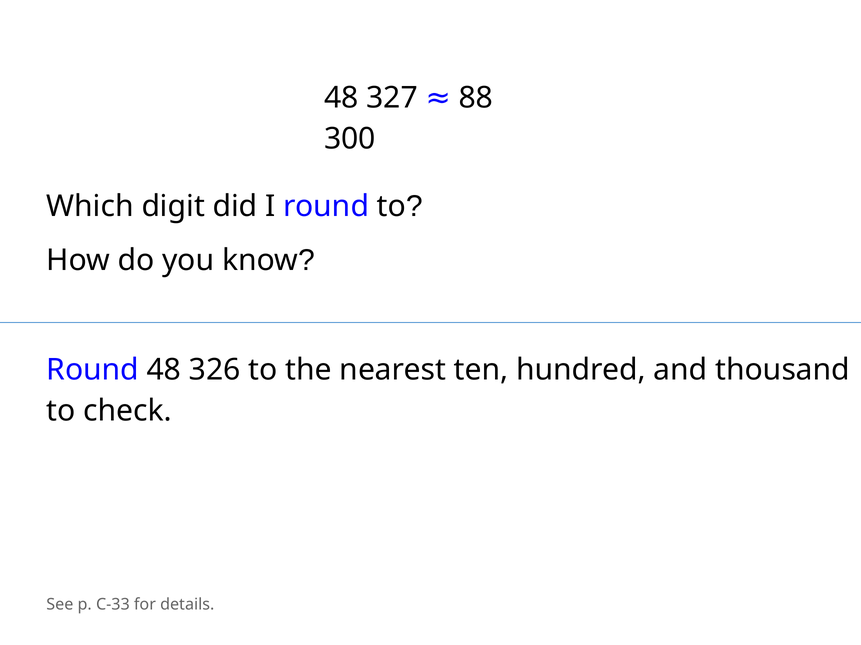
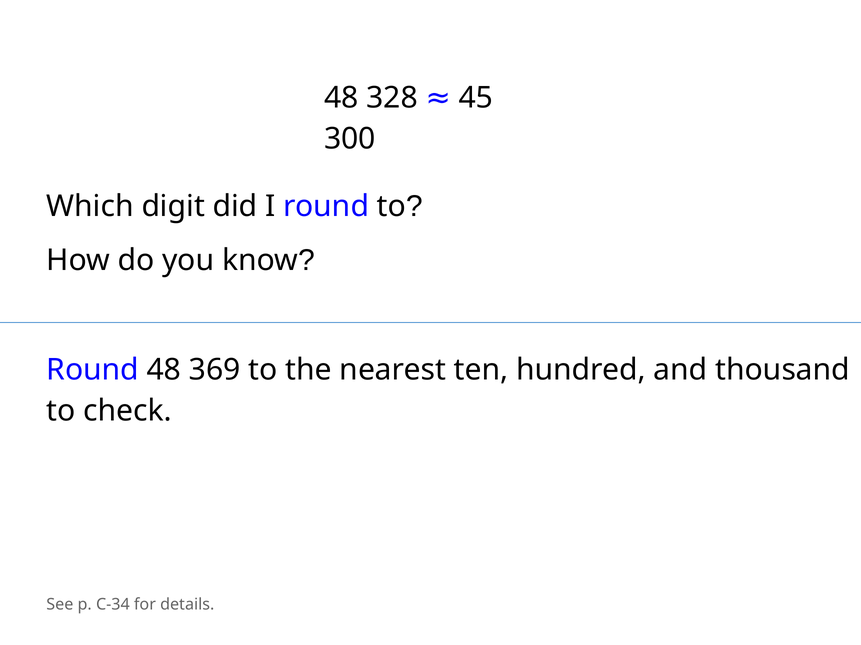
327: 327 -> 328
88: 88 -> 45
326: 326 -> 369
C-33: C-33 -> C-34
